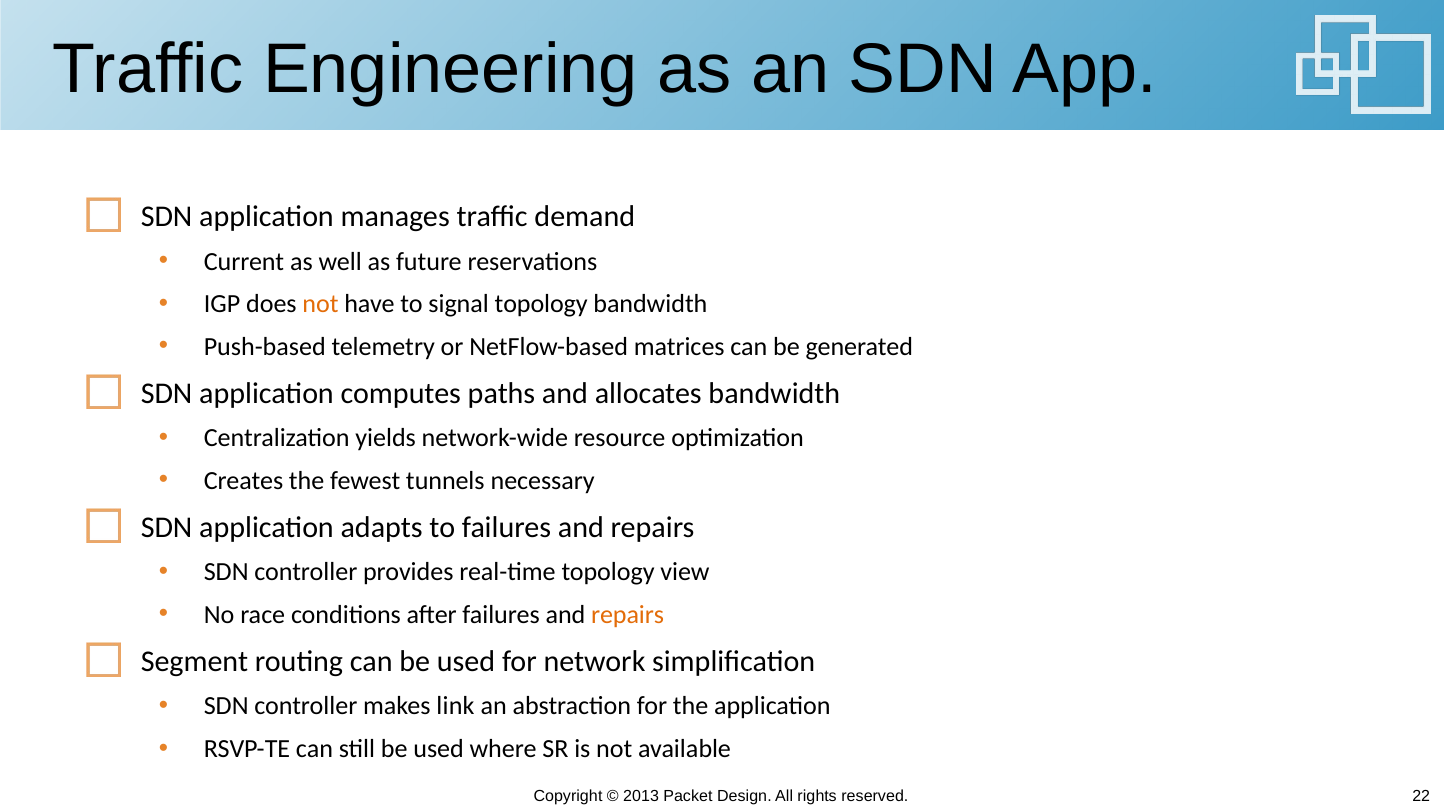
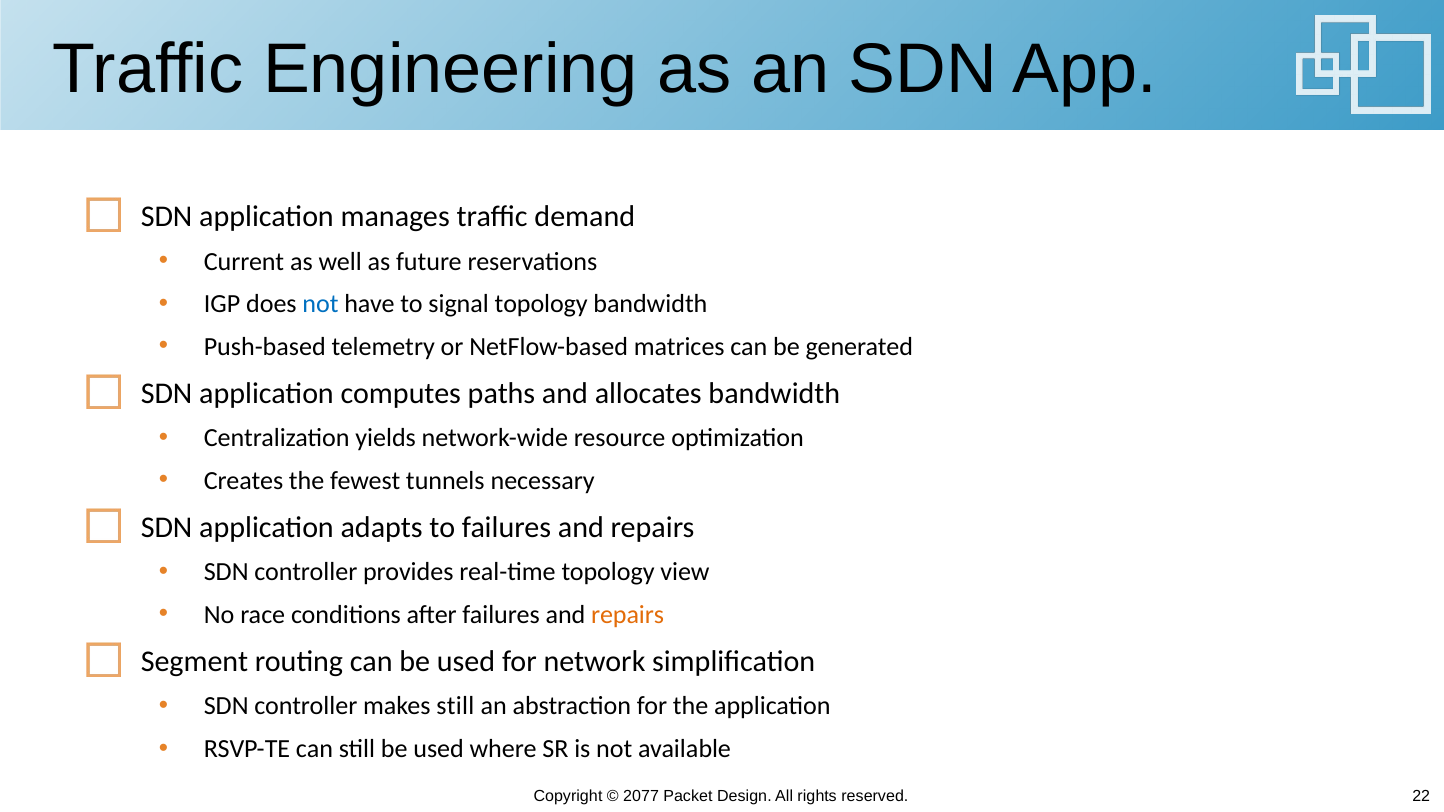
not at (320, 304) colour: orange -> blue
makes link: link -> still
2013: 2013 -> 2077
